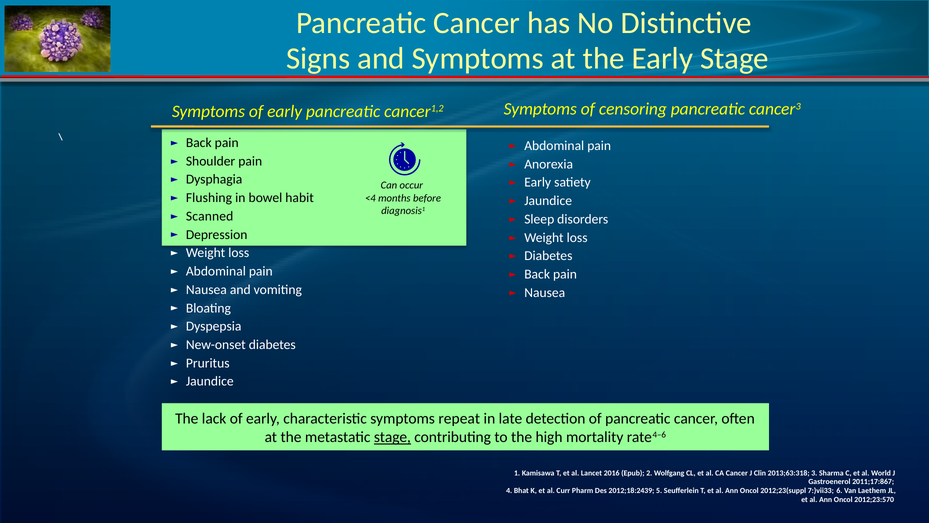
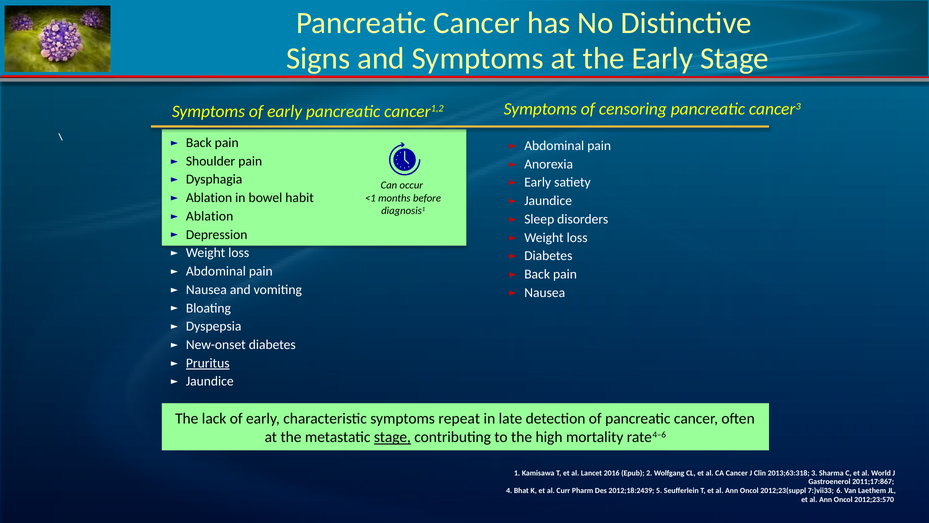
Flushing at (209, 198): Flushing -> Ablation
<4: <4 -> <1
Scanned at (210, 216): Scanned -> Ablation
Pruritus underline: none -> present
